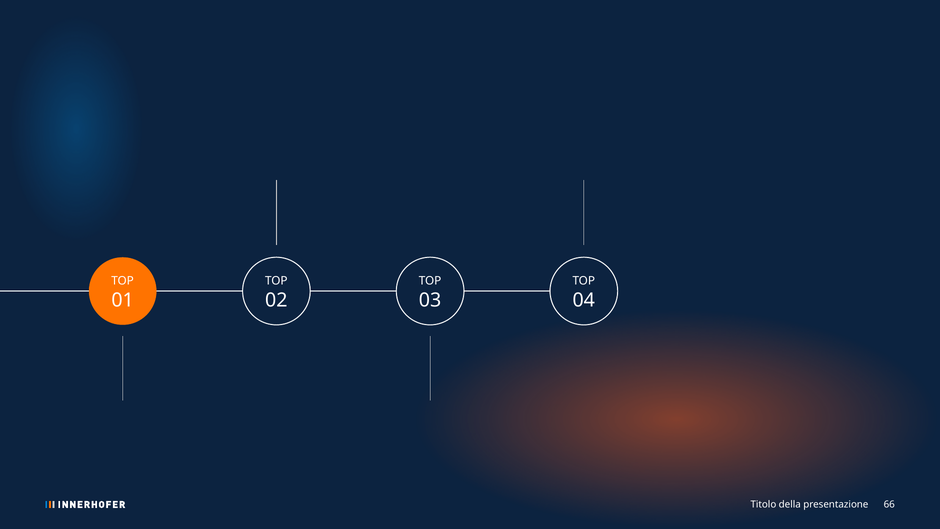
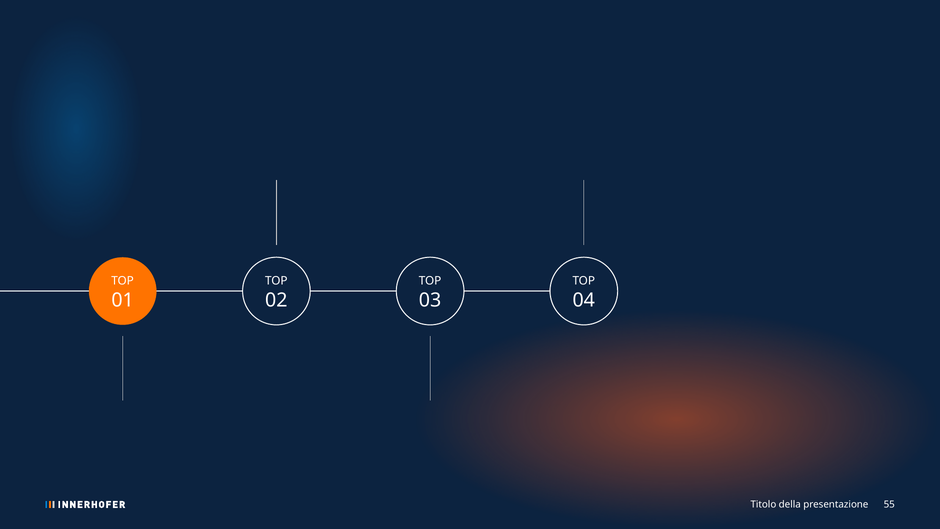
66: 66 -> 55
